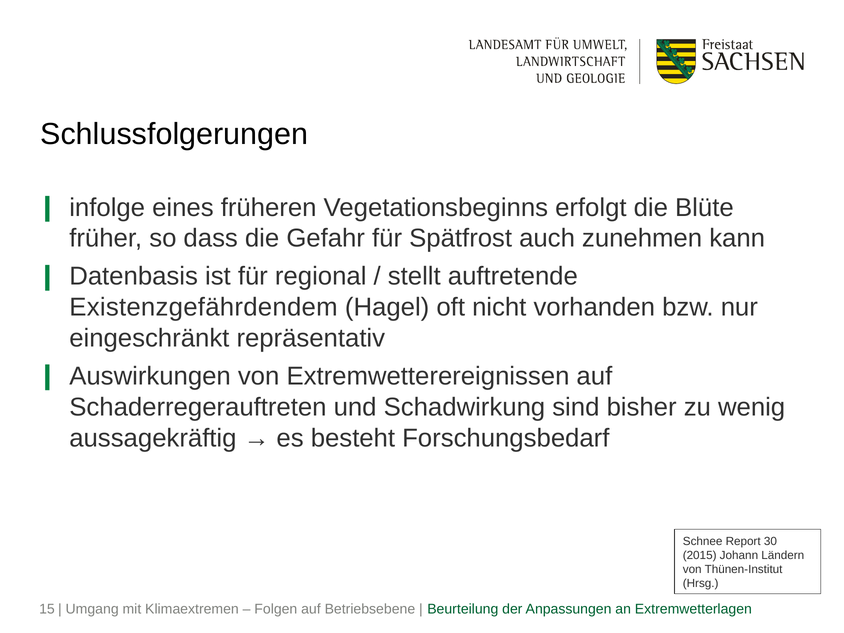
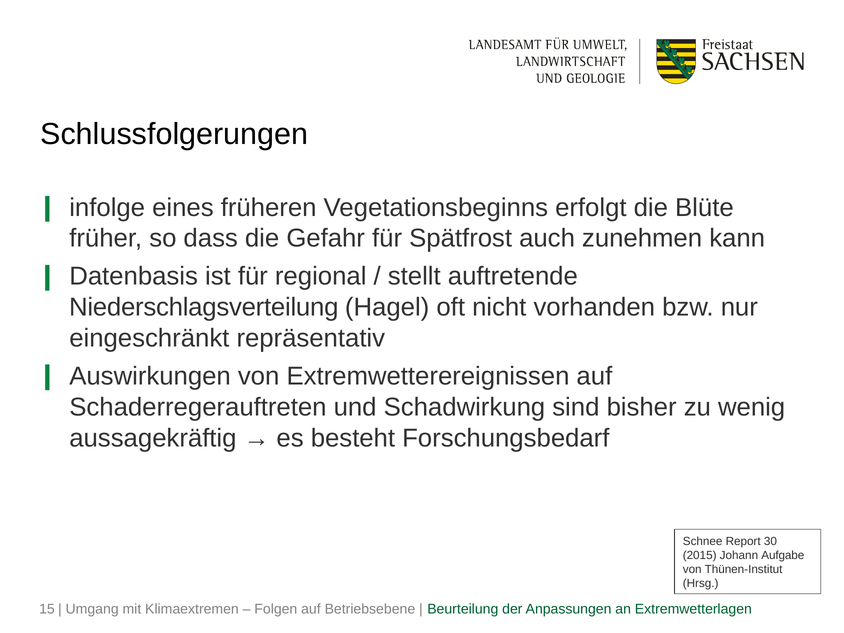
Existenzgefährdendem: Existenzgefährdendem -> Niederschlagsverteilung
Ländern: Ländern -> Aufgabe
